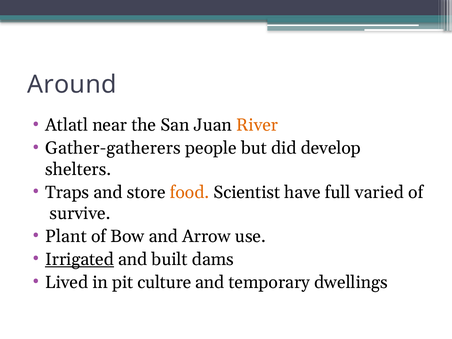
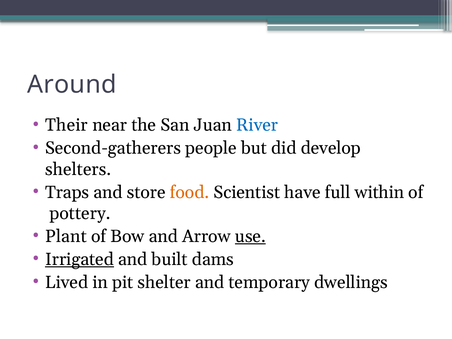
Atlatl: Atlatl -> Their
River colour: orange -> blue
Gather-gatherers: Gather-gatherers -> Second-gatherers
varied: varied -> within
survive: survive -> pottery
use underline: none -> present
culture: culture -> shelter
